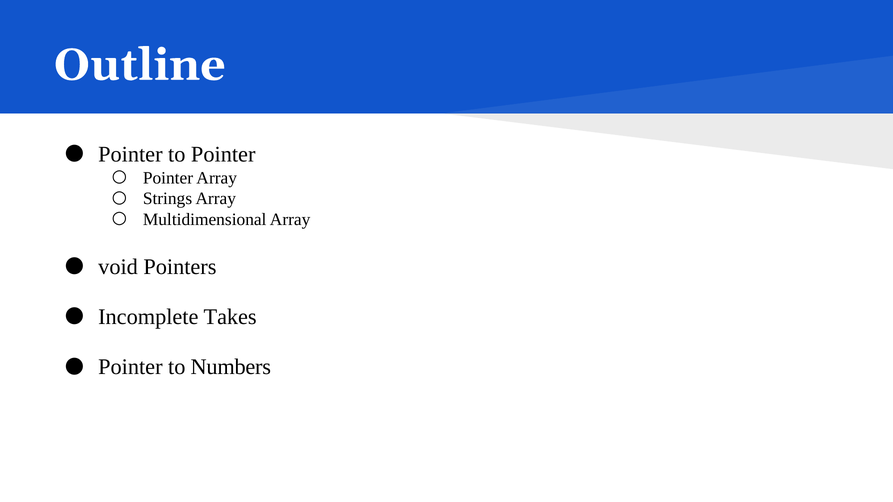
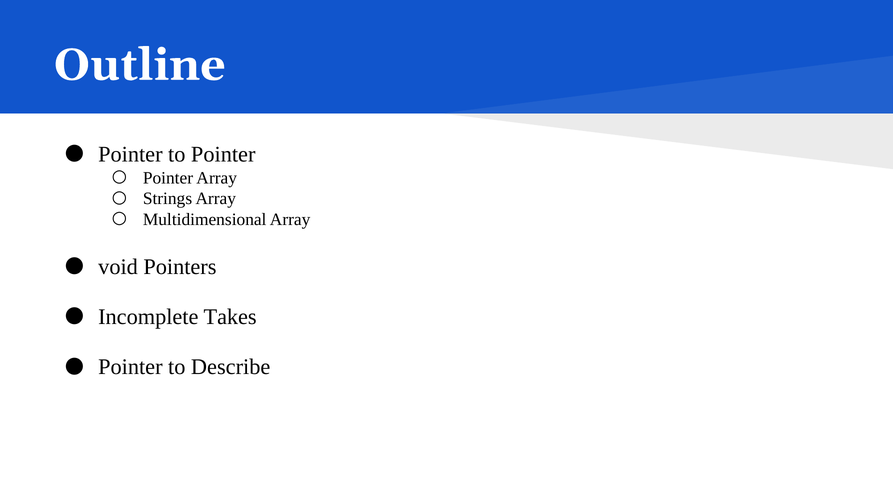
Numbers: Numbers -> Describe
